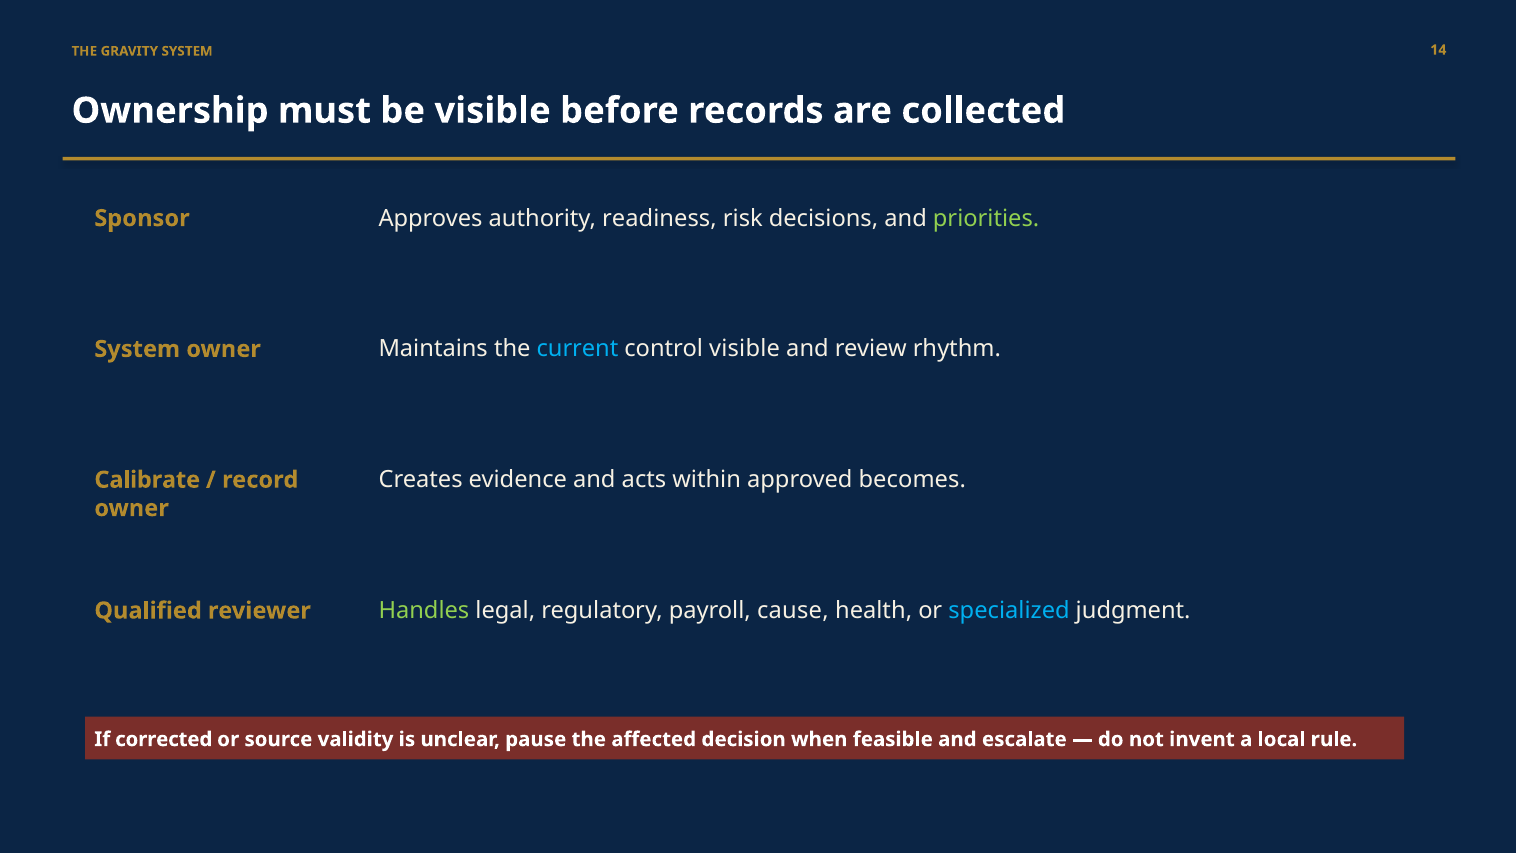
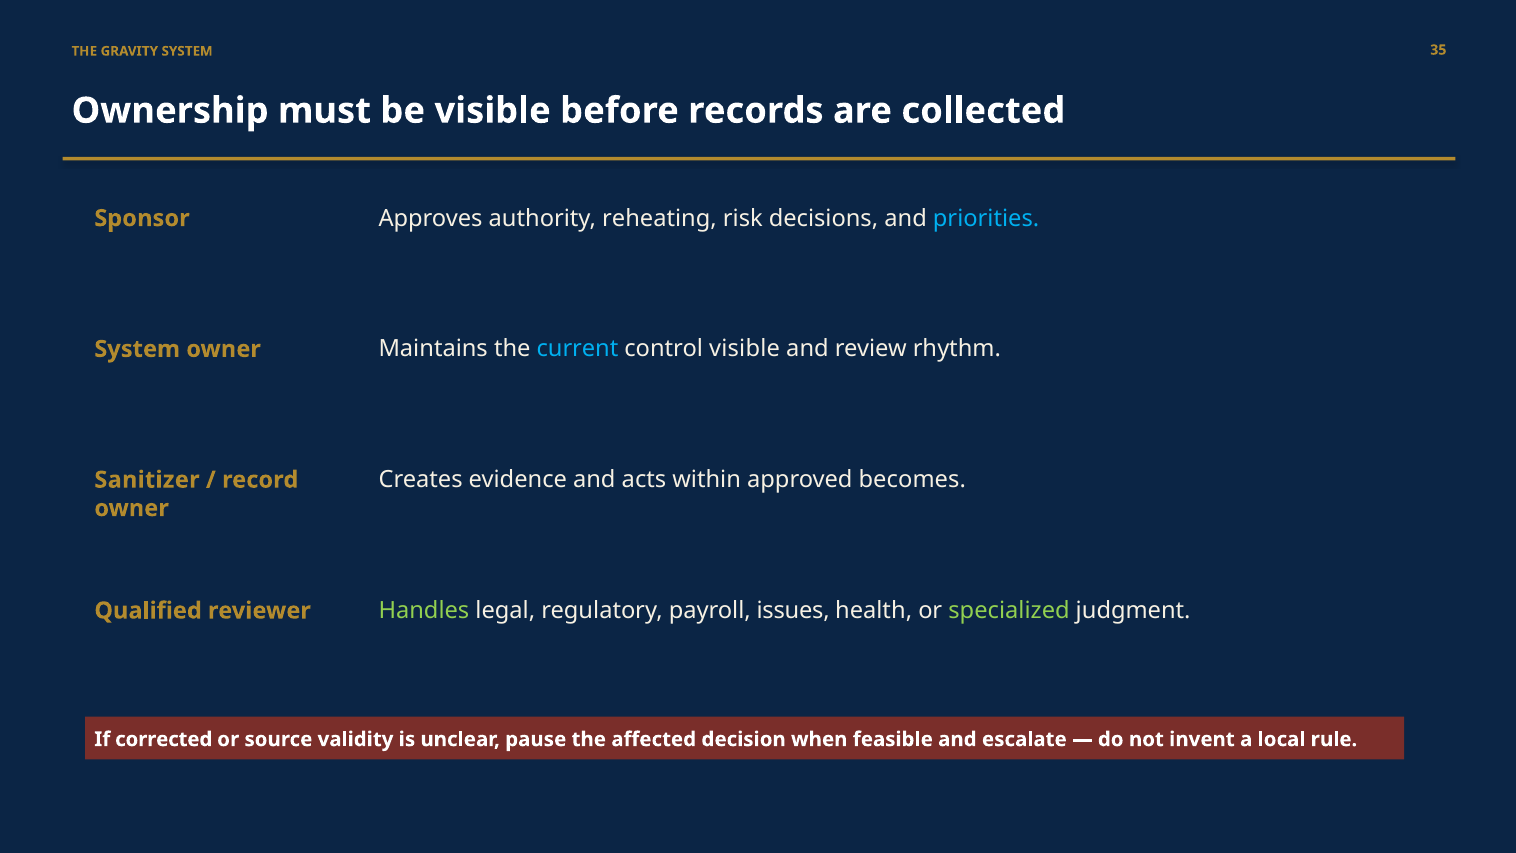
14: 14 -> 35
readiness: readiness -> reheating
priorities colour: light green -> light blue
Calibrate: Calibrate -> Sanitizer
cause: cause -> issues
specialized colour: light blue -> light green
